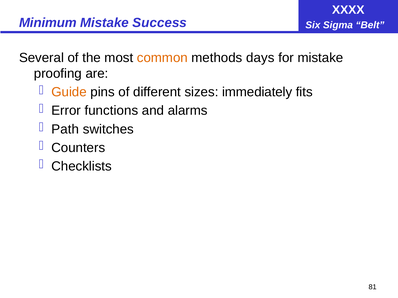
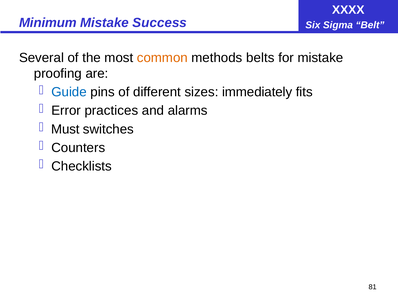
days: days -> belts
Guide colour: orange -> blue
functions: functions -> practices
Path: Path -> Must
